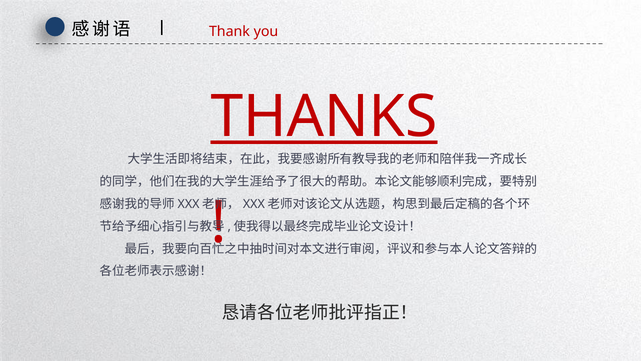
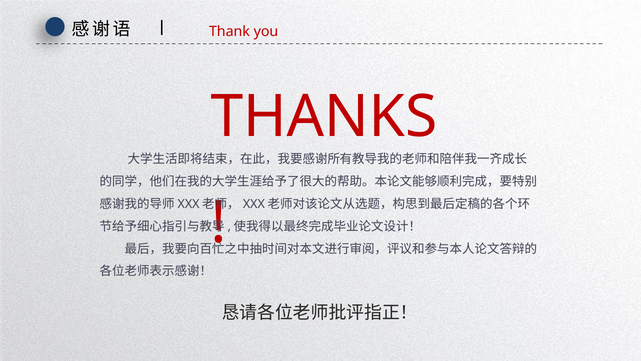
THANKS underline: present -> none
